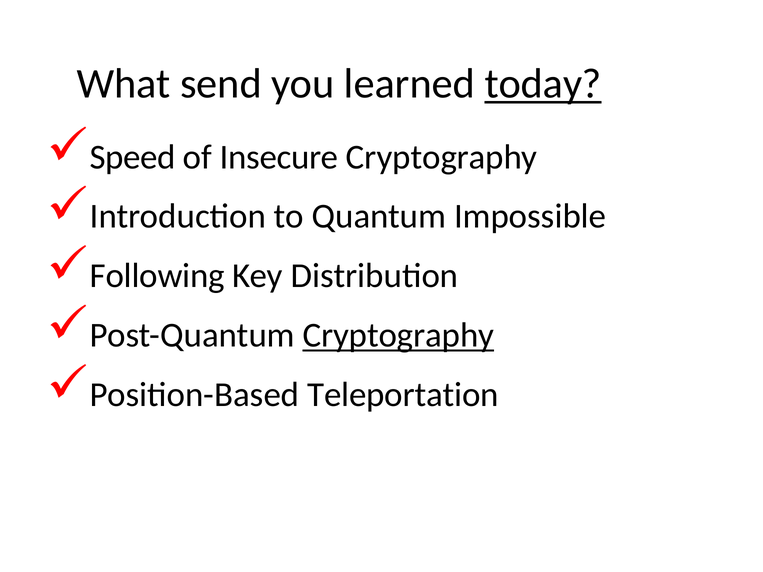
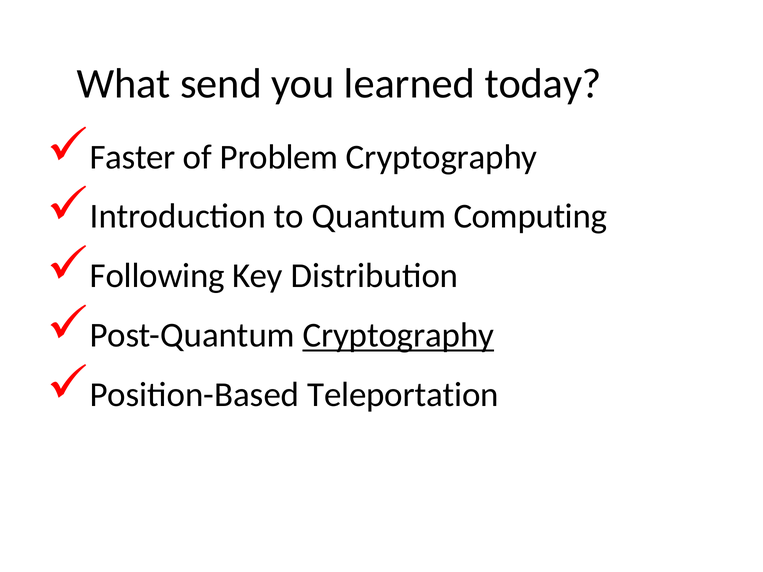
today underline: present -> none
Speed: Speed -> Faster
Insecure: Insecure -> Problem
Impossible: Impossible -> Computing
